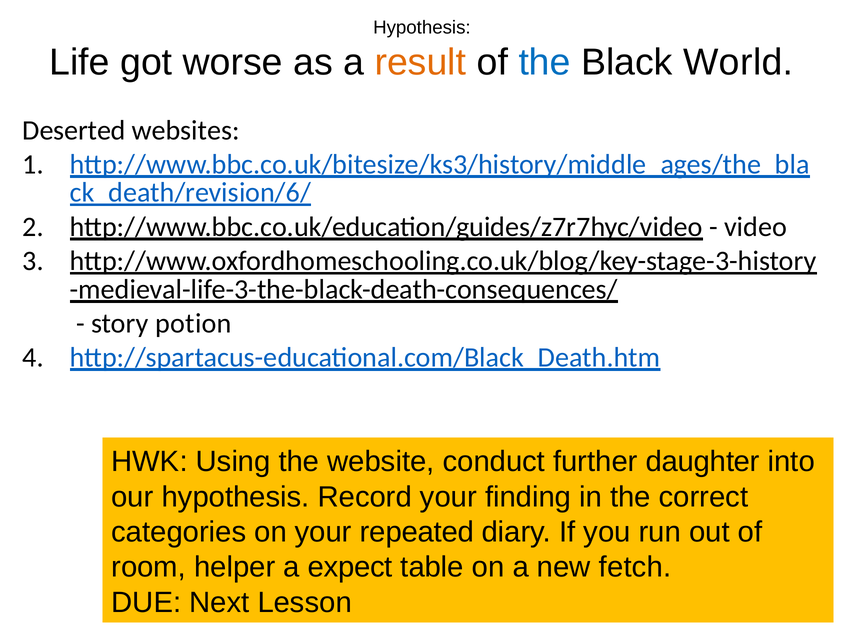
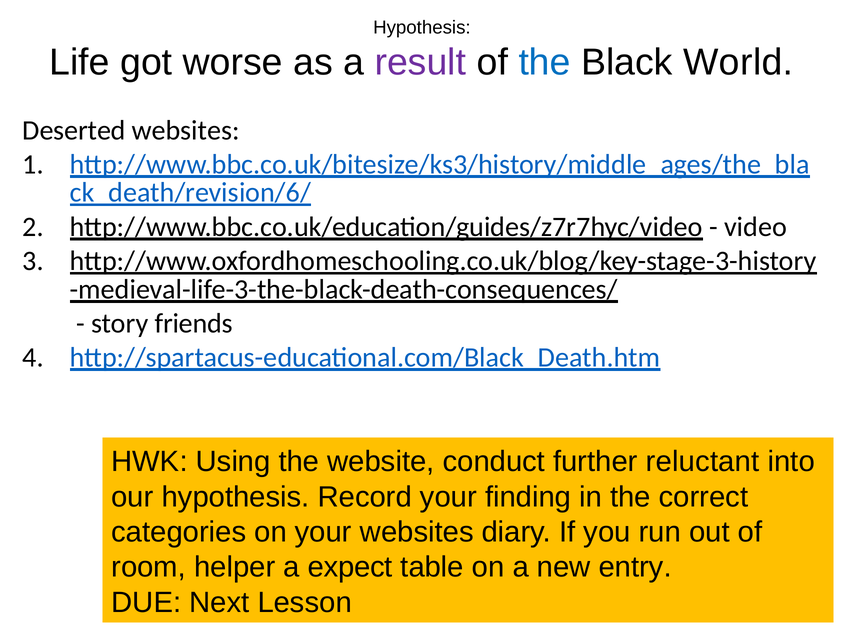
result colour: orange -> purple
potion: potion -> friends
daughter: daughter -> reluctant
your repeated: repeated -> websites
fetch: fetch -> entry
